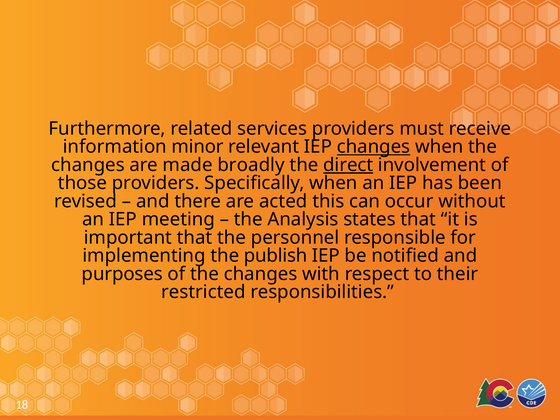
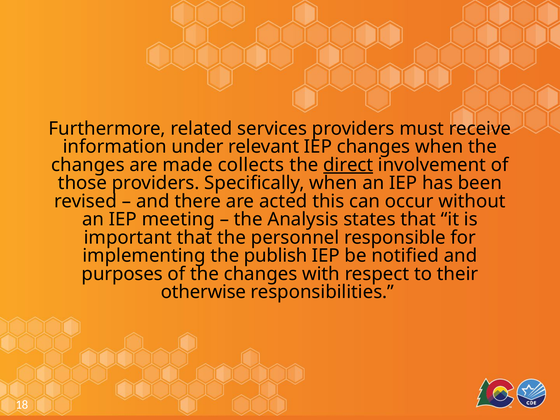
minor: minor -> under
changes at (374, 147) underline: present -> none
broadly: broadly -> collects
restricted: restricted -> otherwise
